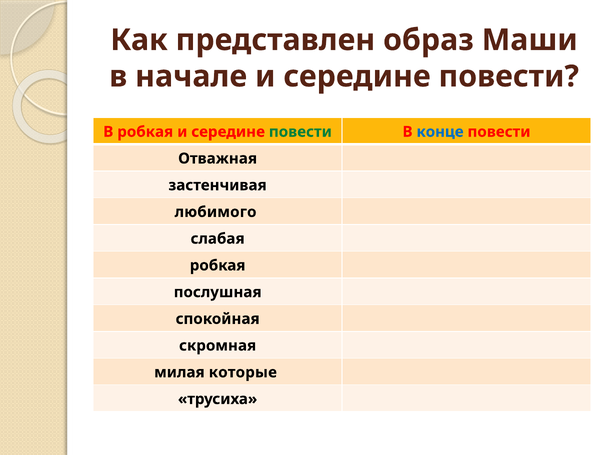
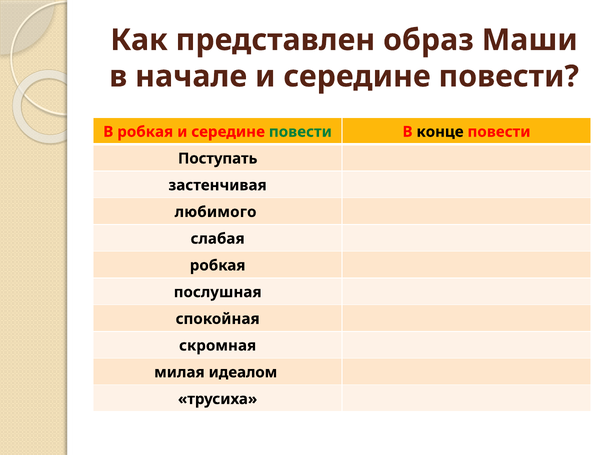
конце colour: blue -> black
Отважная: Отважная -> Поступать
которые: которые -> идеалом
